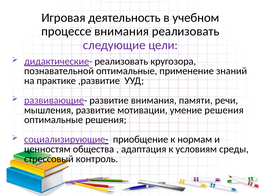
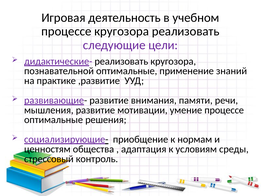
процессе внимания: внимания -> кругозора
умение решения: решения -> процессе
